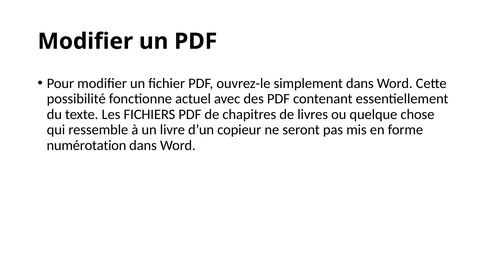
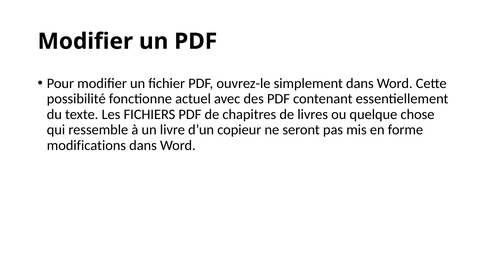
numérotation: numérotation -> modifications
